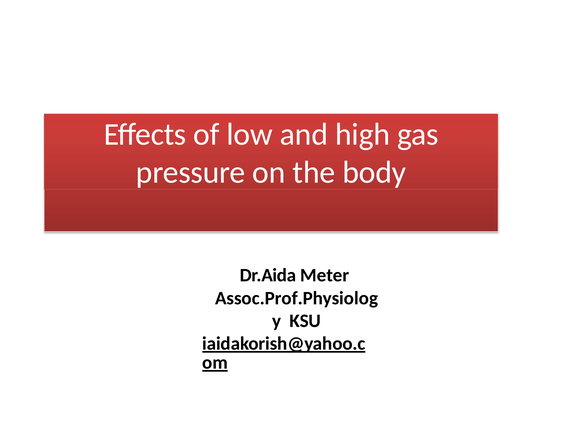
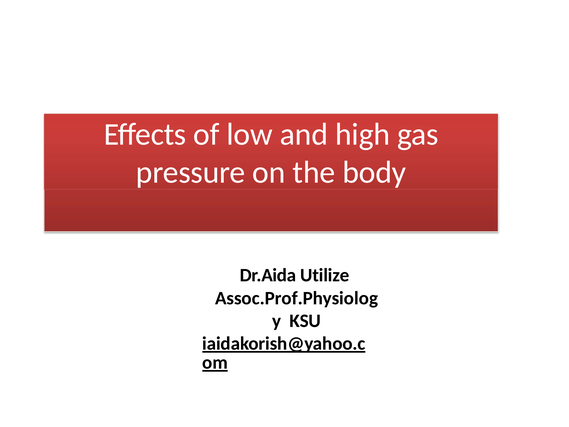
Meter: Meter -> Utilize
